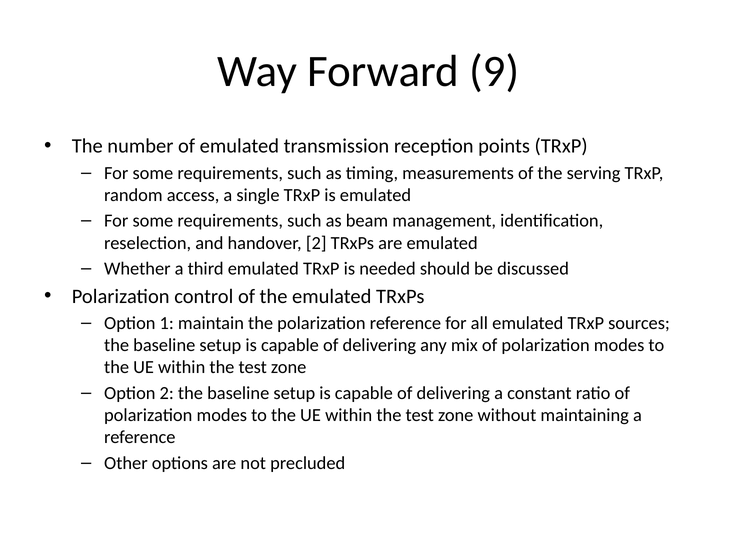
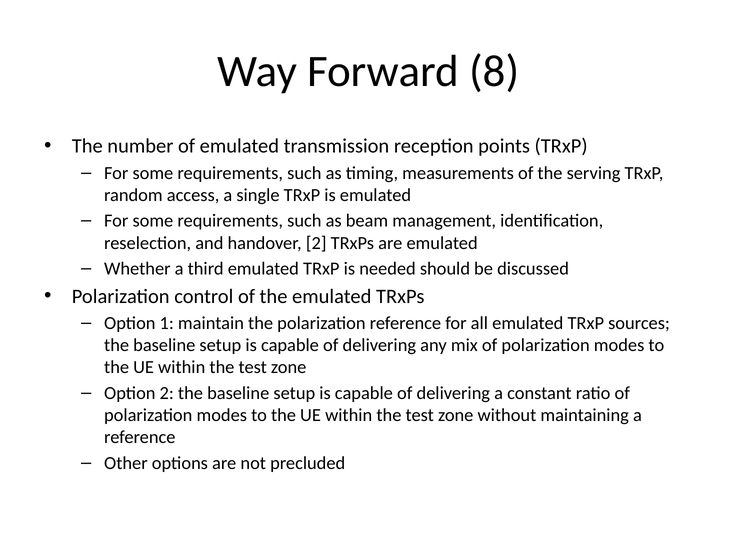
9: 9 -> 8
